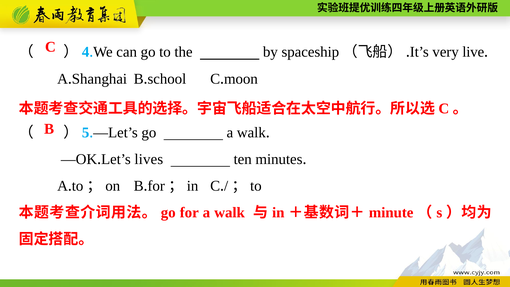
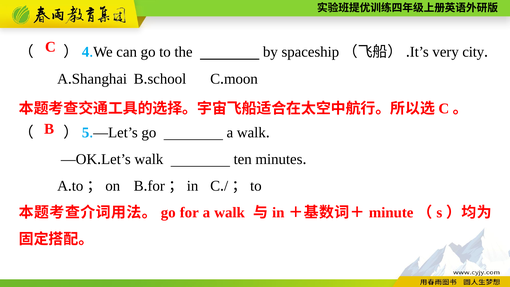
live: live -> city
lives at (149, 159): lives -> walk
